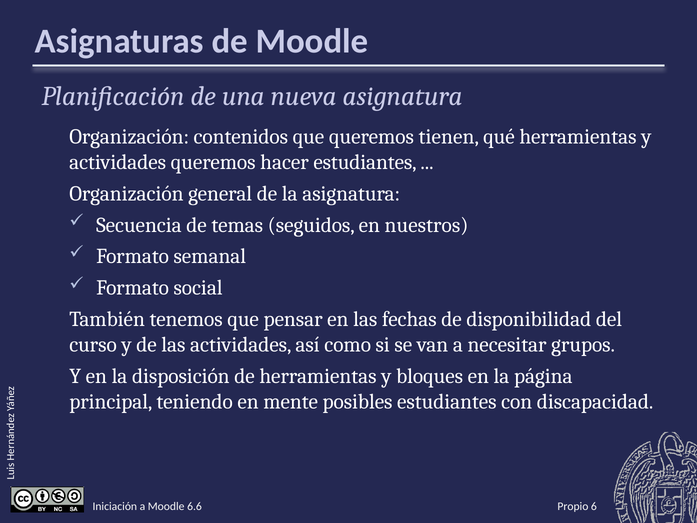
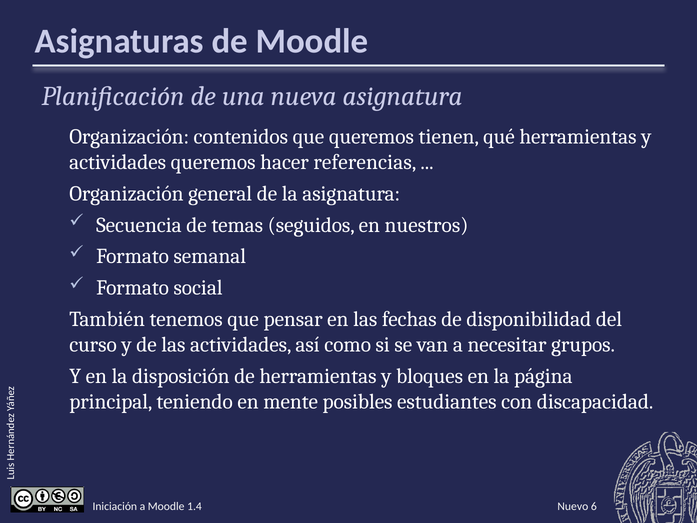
hacer estudiantes: estudiantes -> referencias
6.6: 6.6 -> 1.4
Propio: Propio -> Nuevo
